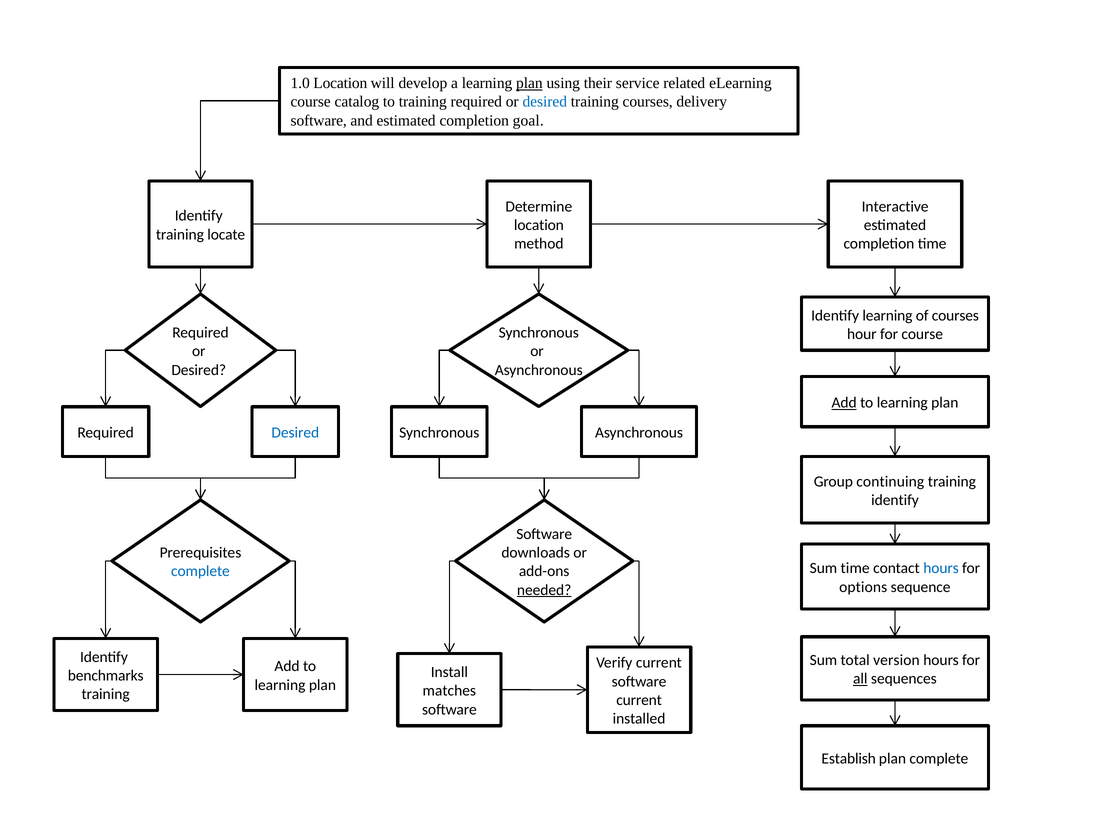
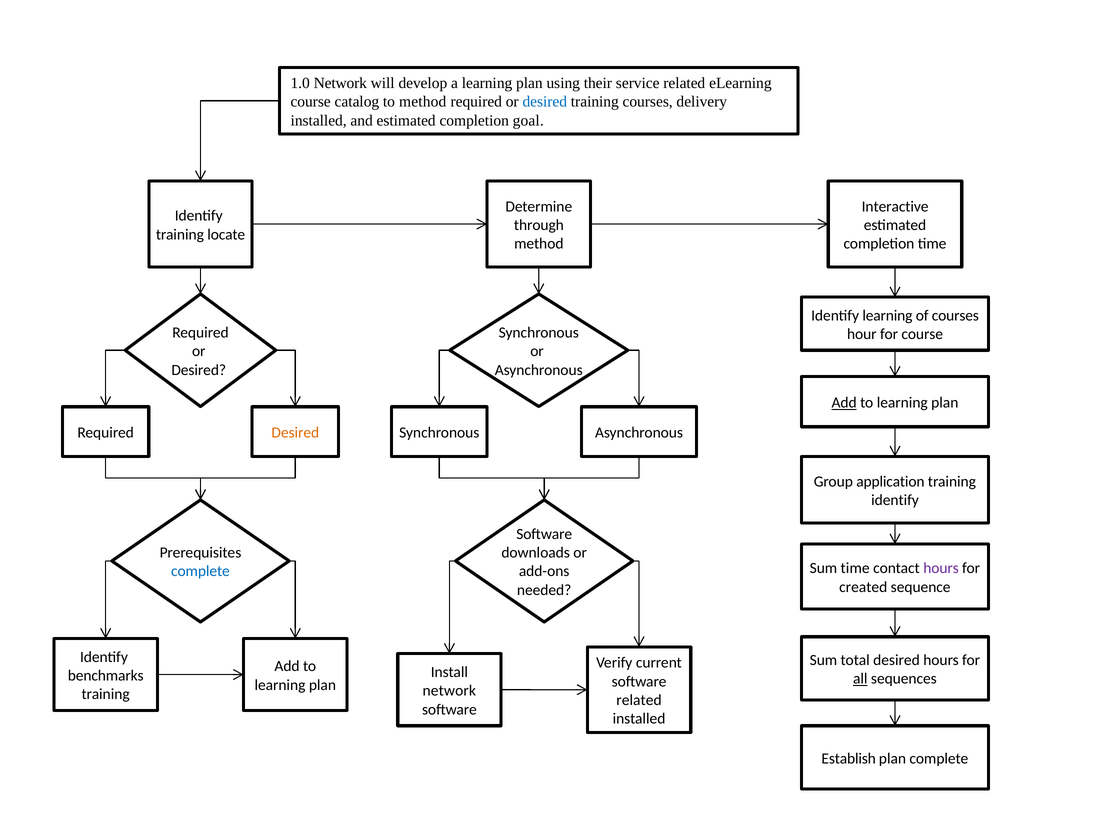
1.0 Location: Location -> Network
plan at (529, 83) underline: present -> none
to training: training -> method
software at (319, 120): software -> installed
location at (539, 225): location -> through
Desired at (295, 432) colour: blue -> orange
continuing: continuing -> application
hours at (941, 568) colour: blue -> purple
options: options -> created
needed underline: present -> none
total version: version -> desired
matches at (449, 690): matches -> network
current at (639, 699): current -> related
